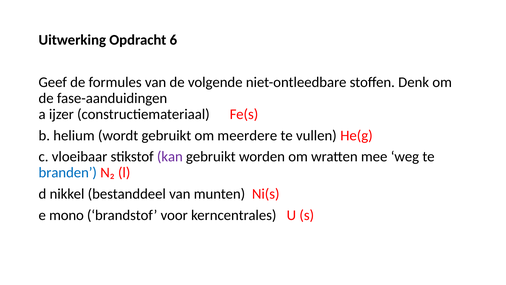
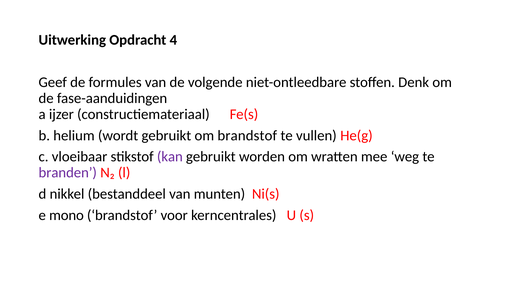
6: 6 -> 4
om meerdere: meerdere -> brandstof
branden colour: blue -> purple
